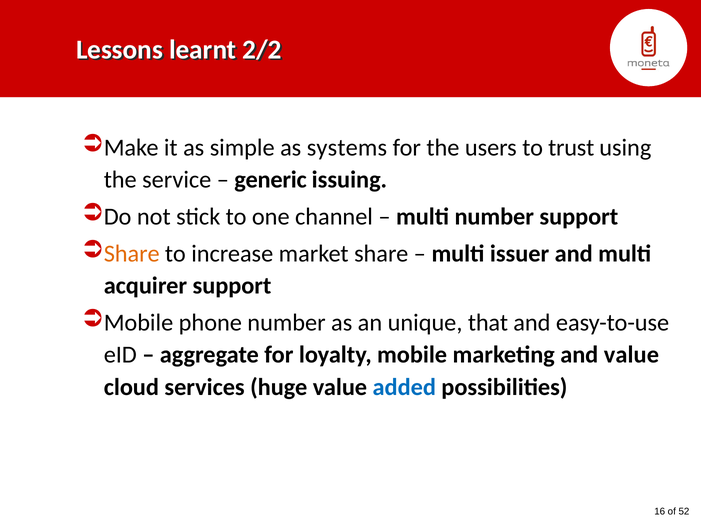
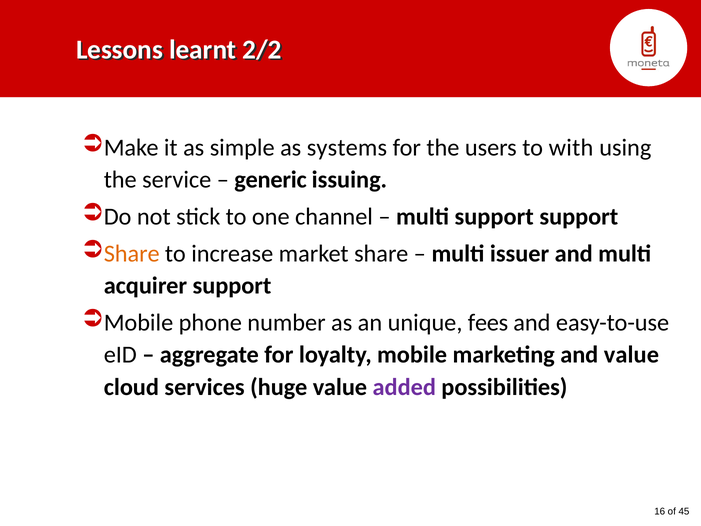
trust: trust -> with
multi number: number -> support
that: that -> fees
added colour: blue -> purple
52: 52 -> 45
